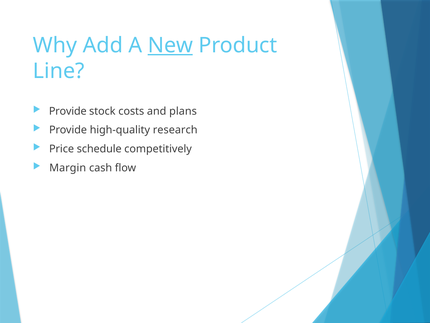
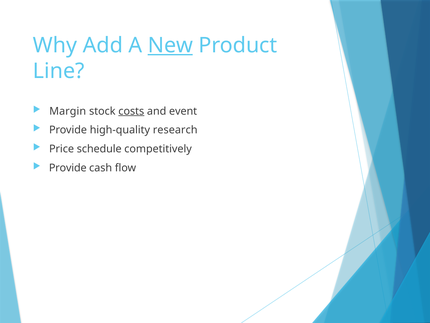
Provide at (68, 111): Provide -> Margin
costs underline: none -> present
plans: plans -> event
Margin at (68, 168): Margin -> Provide
